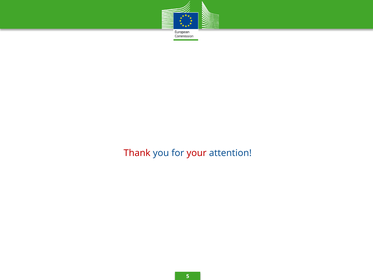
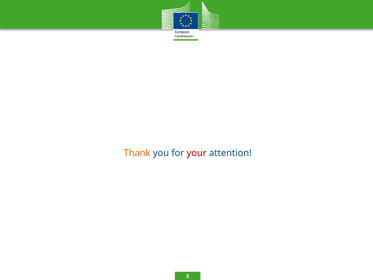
Thank colour: red -> orange
